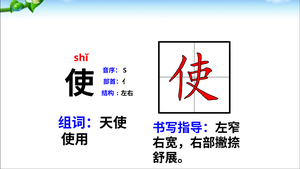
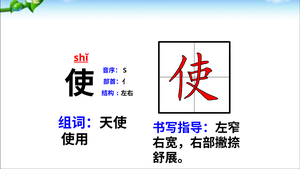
shǐ underline: none -> present
